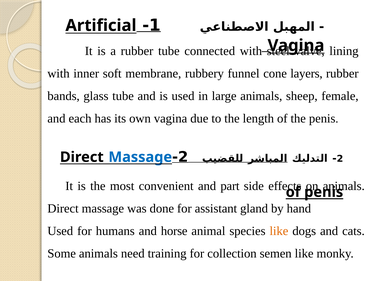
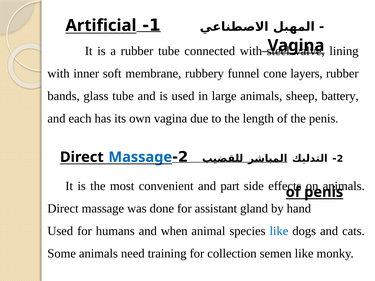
female: female -> battery
horse: horse -> when
like at (279, 231) colour: orange -> blue
